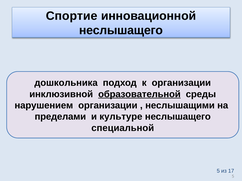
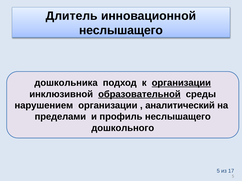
Спортие: Спортие -> Длитель
организации at (181, 83) underline: none -> present
неслышащими: неслышащими -> аналитический
культуре: культуре -> профиль
специальной: специальной -> дошкольного
